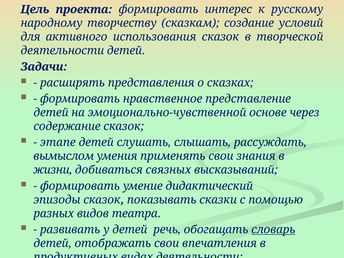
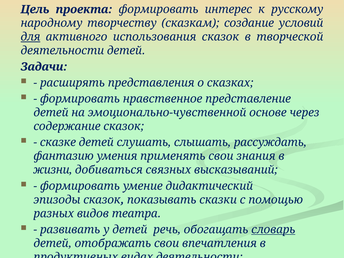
для underline: none -> present
этапе: этапе -> сказке
вымыслом at (64, 156): вымыслом -> фантазию
